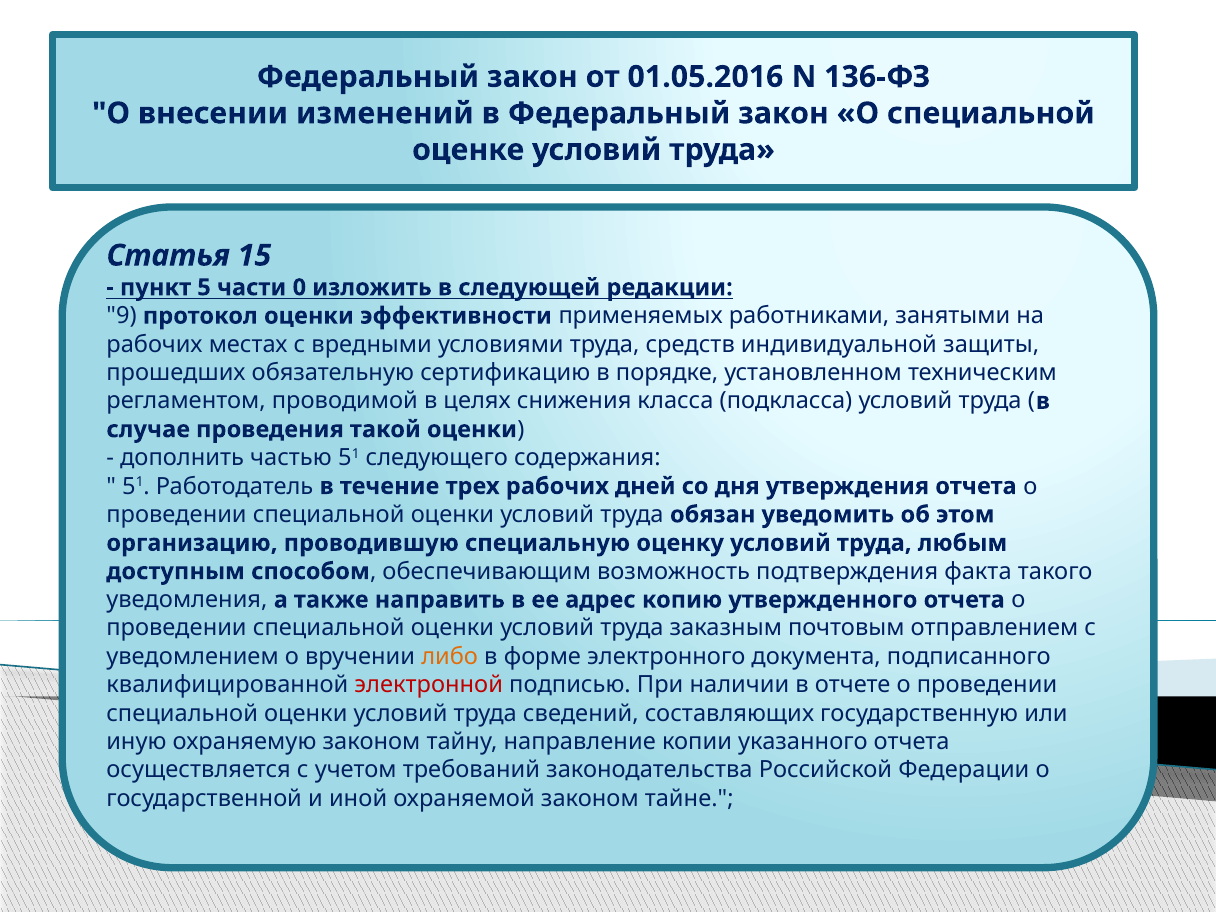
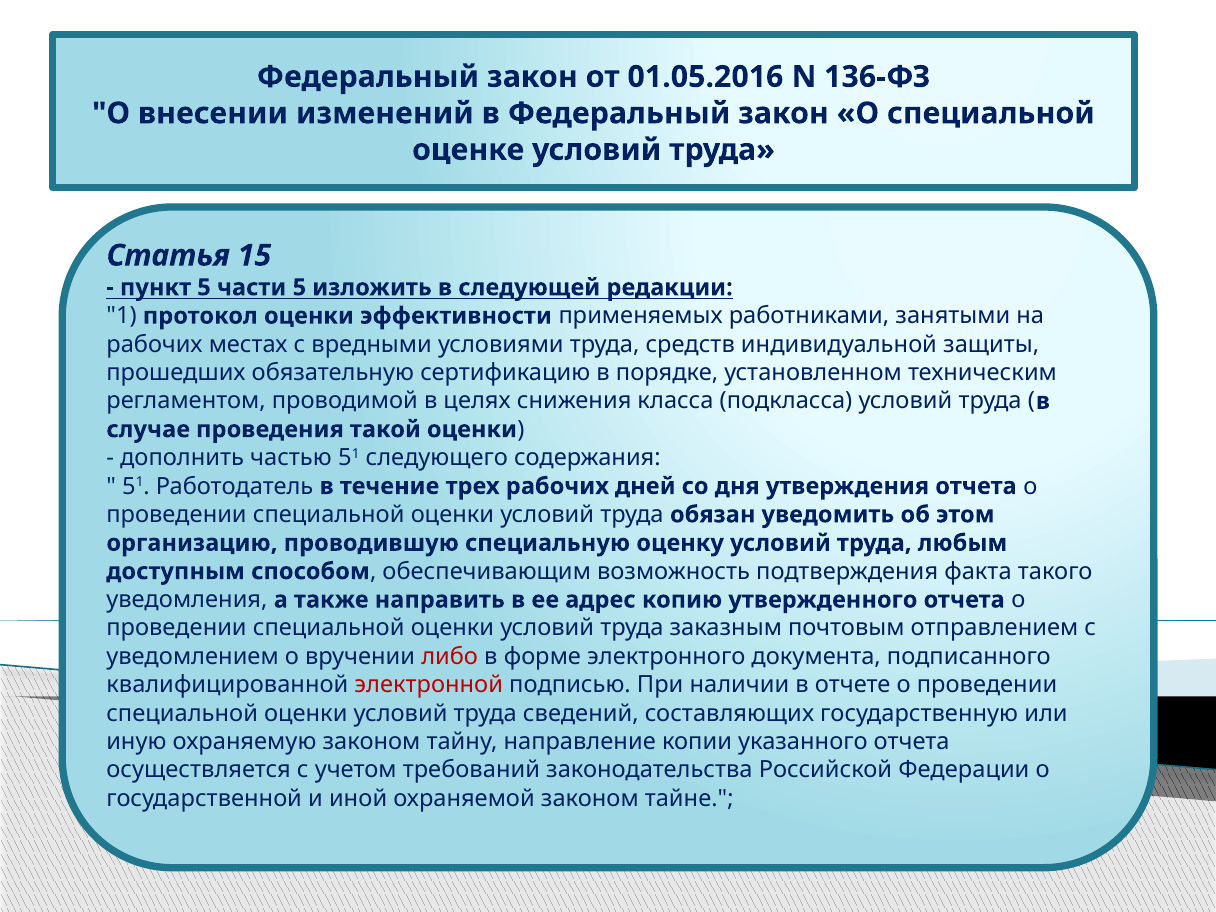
части 0: 0 -> 5
9: 9 -> 1
либо colour: orange -> red
